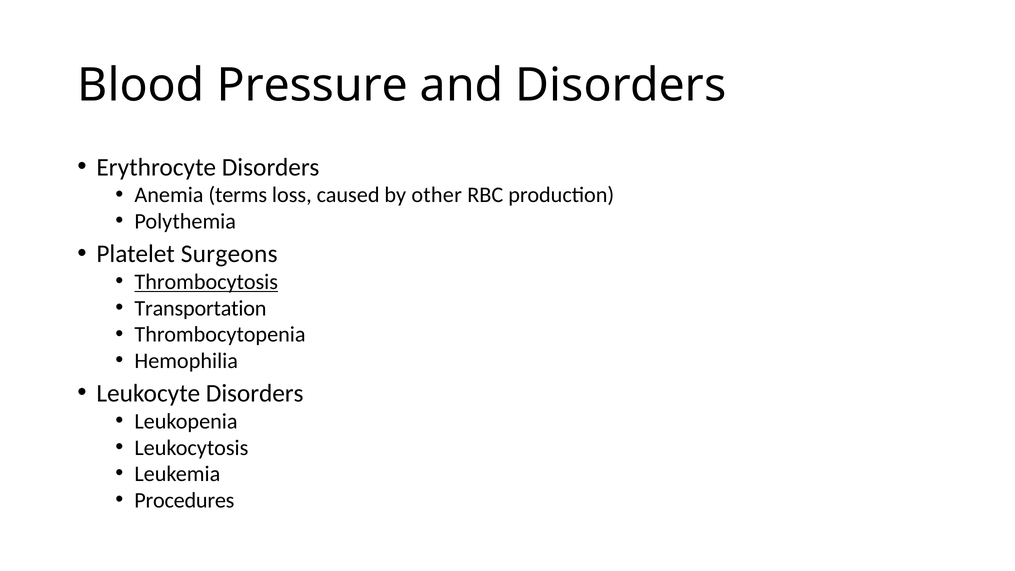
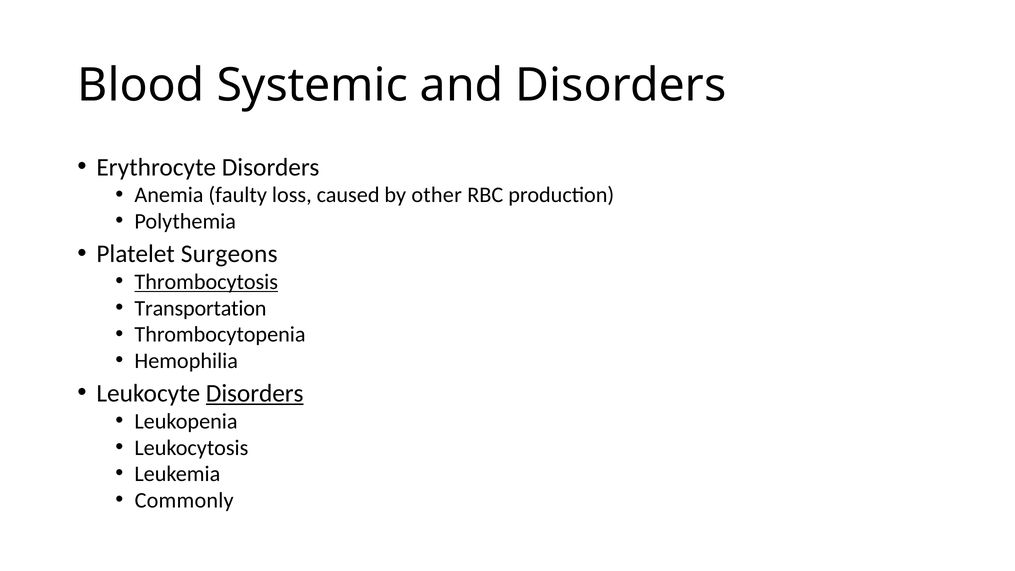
Pressure: Pressure -> Systemic
terms: terms -> faulty
Disorders at (255, 393) underline: none -> present
Procedures: Procedures -> Commonly
